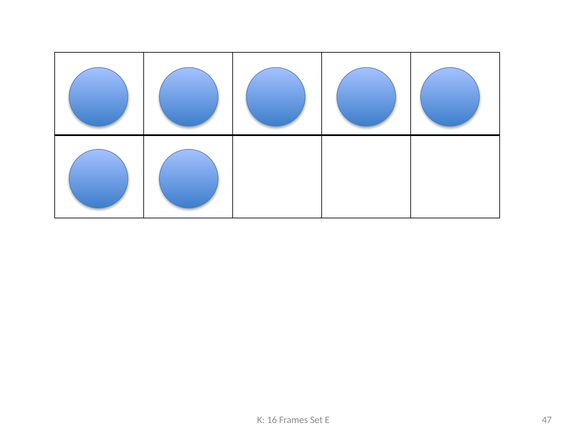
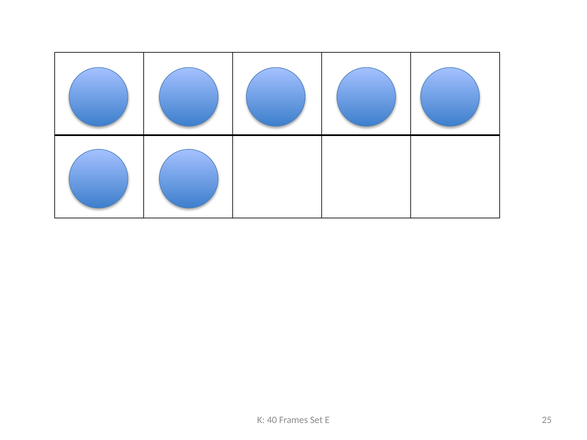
16: 16 -> 40
47: 47 -> 25
